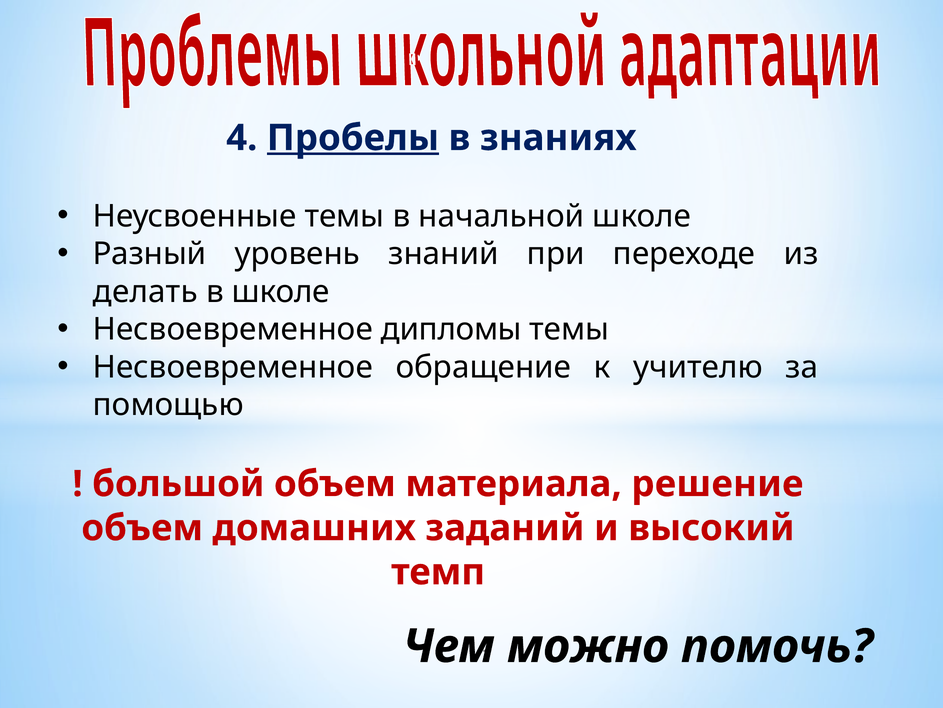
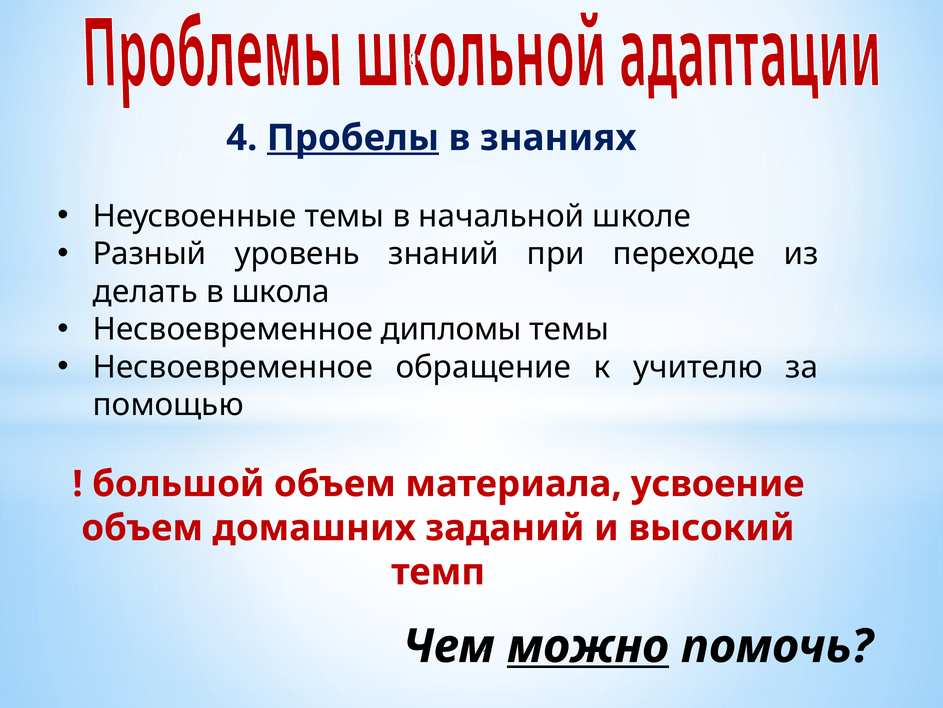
в школе: школе -> школа
решение: решение -> усвоение
можно underline: none -> present
